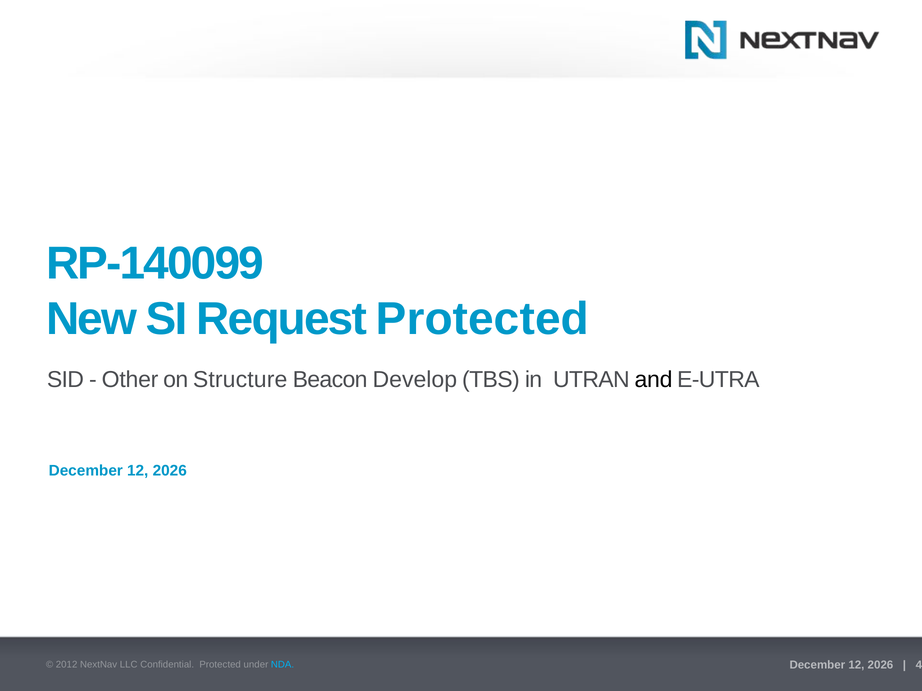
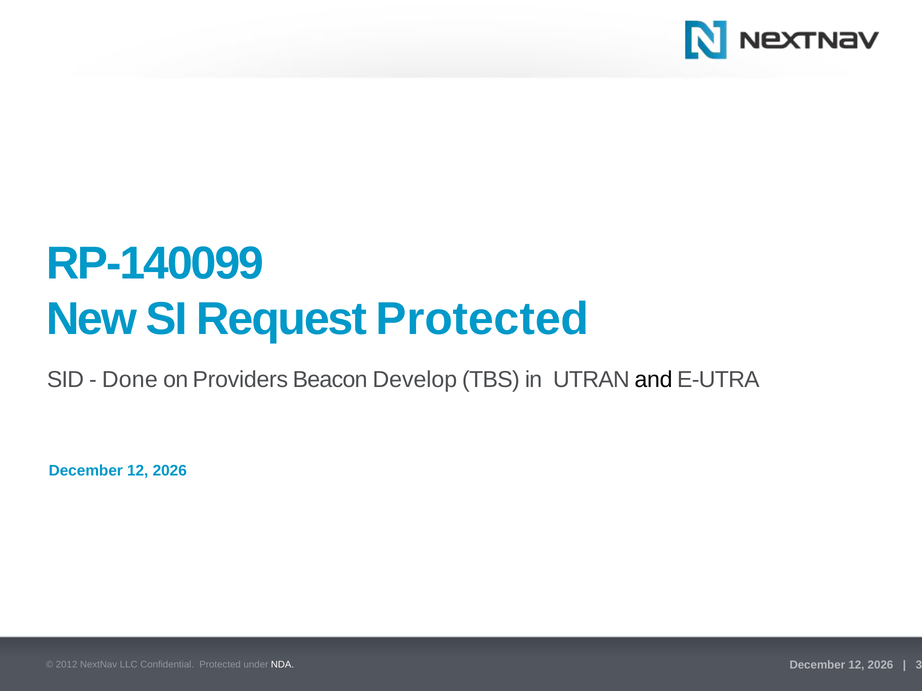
Other: Other -> Done
Structure: Structure -> Providers
4: 4 -> 3
NDA colour: light blue -> white
